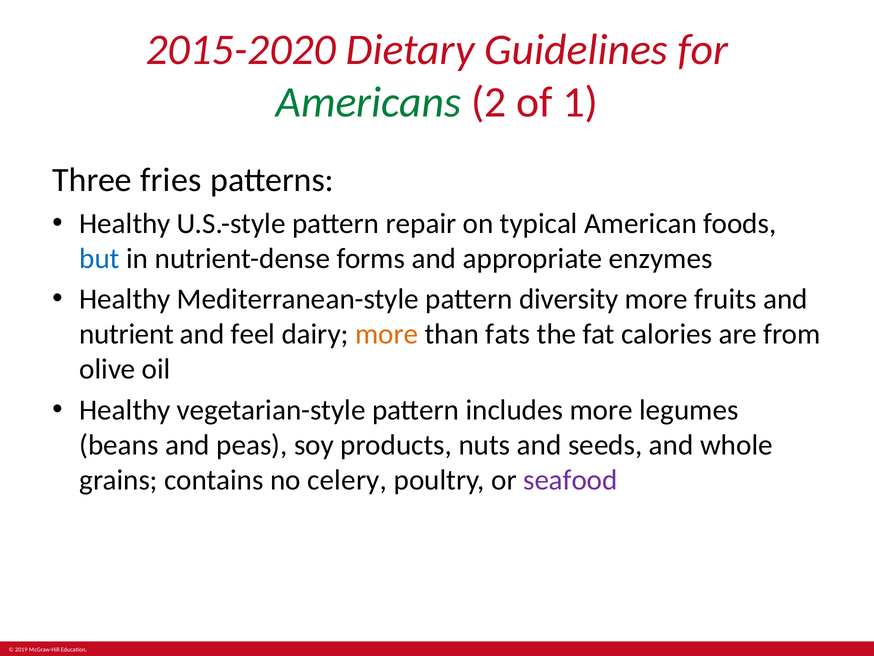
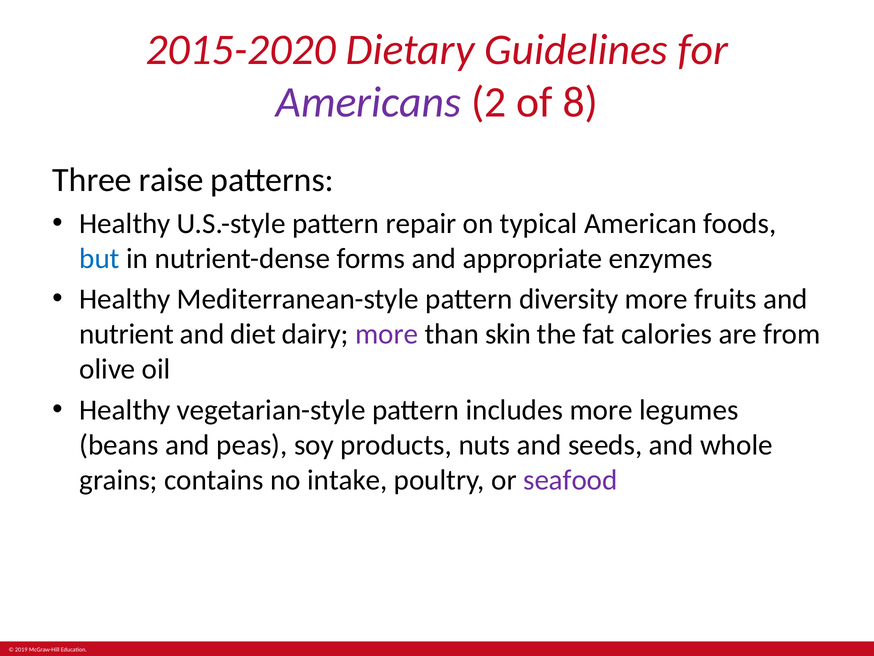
Americans colour: green -> purple
1: 1 -> 8
fries: fries -> raise
feel: feel -> diet
more at (387, 334) colour: orange -> purple
fats: fats -> skin
celery: celery -> intake
